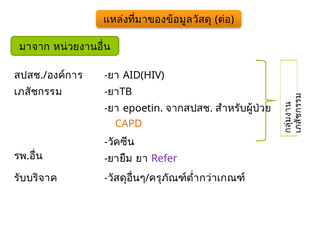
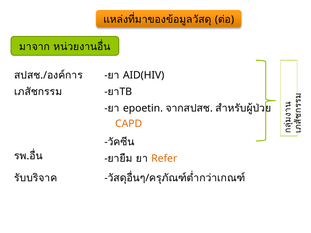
Refer colour: purple -> orange
